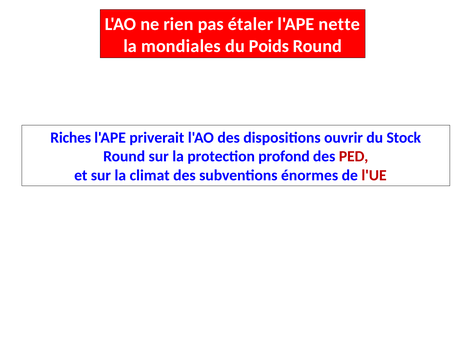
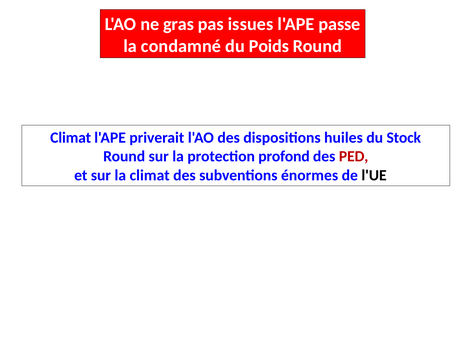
rien: rien -> gras
étaler: étaler -> issues
nette: nette -> passe
mondiales: mondiales -> condamné
Riches at (71, 138): Riches -> Climat
ouvrir: ouvrir -> huiles
l'UE colour: red -> black
